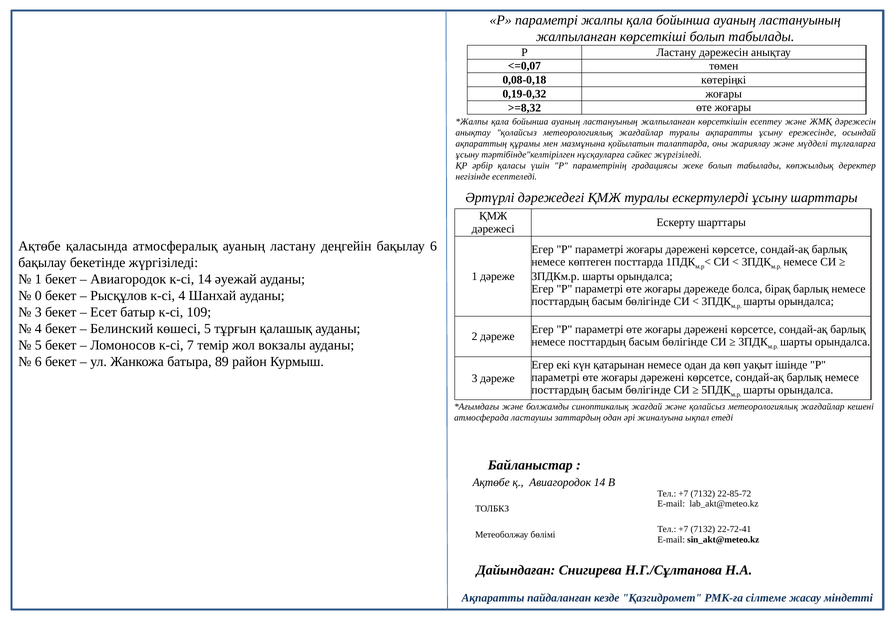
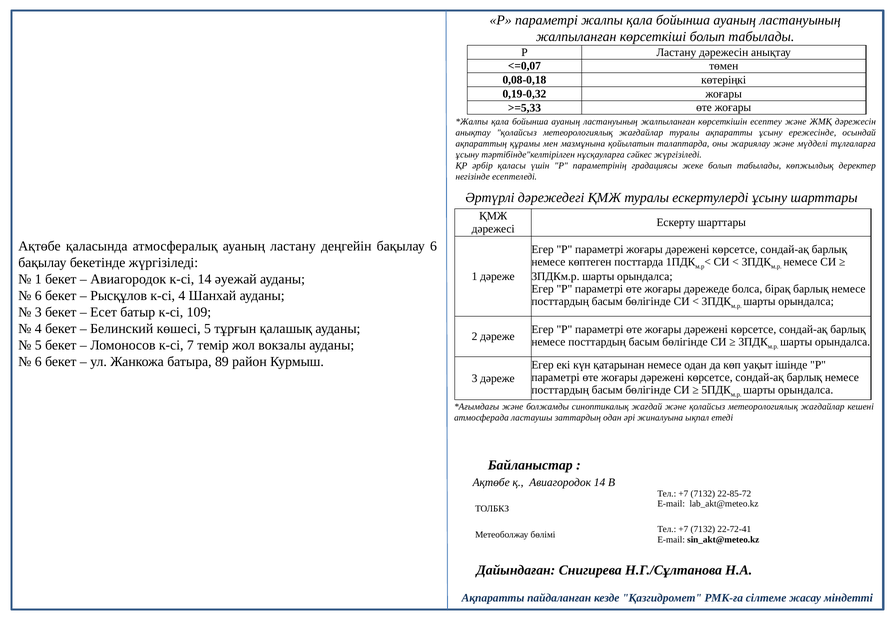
>=8,32: >=8,32 -> >=5,33
0 at (38, 296): 0 -> 6
